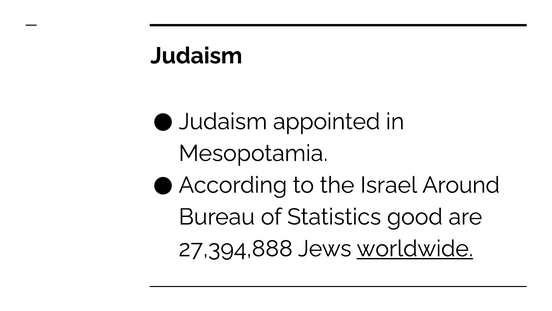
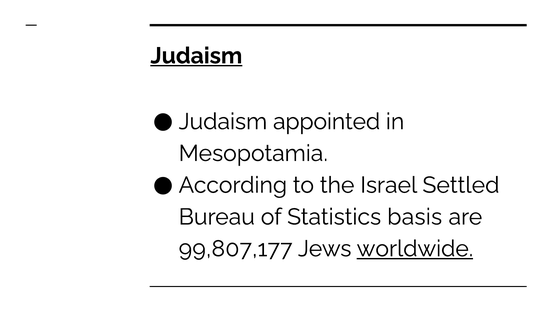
Judaism underline: none -> present
Around: Around -> Settled
good: good -> basis
27,394,888: 27,394,888 -> 99,807,177
